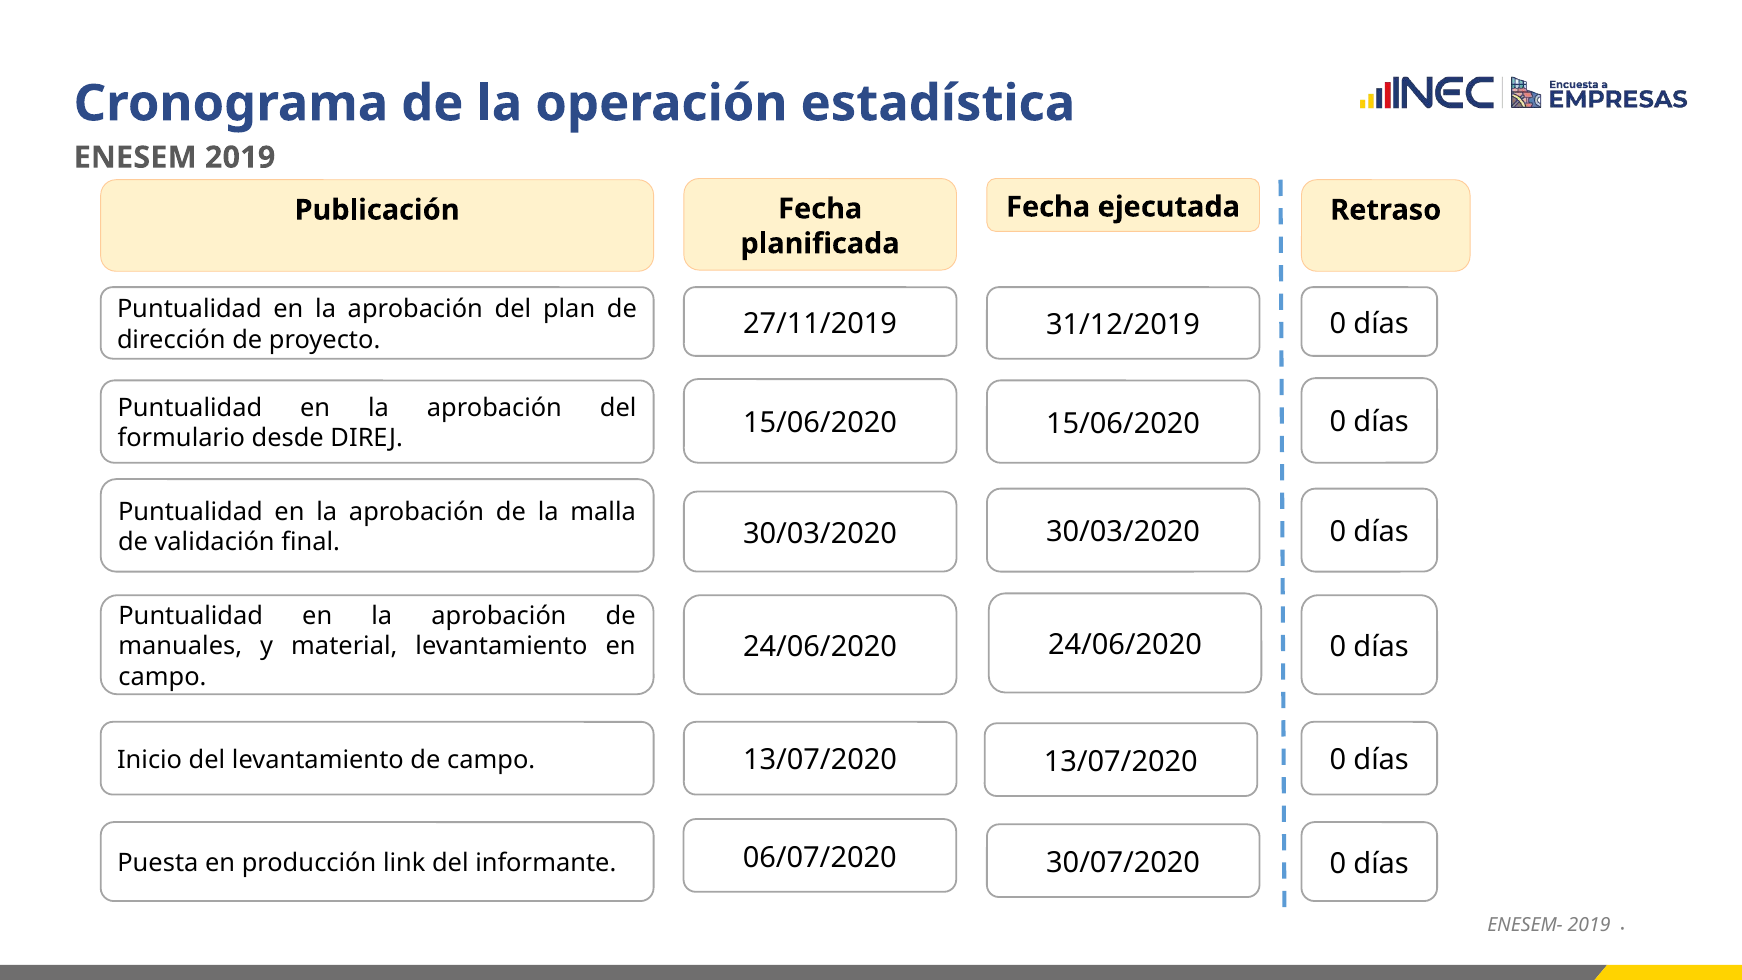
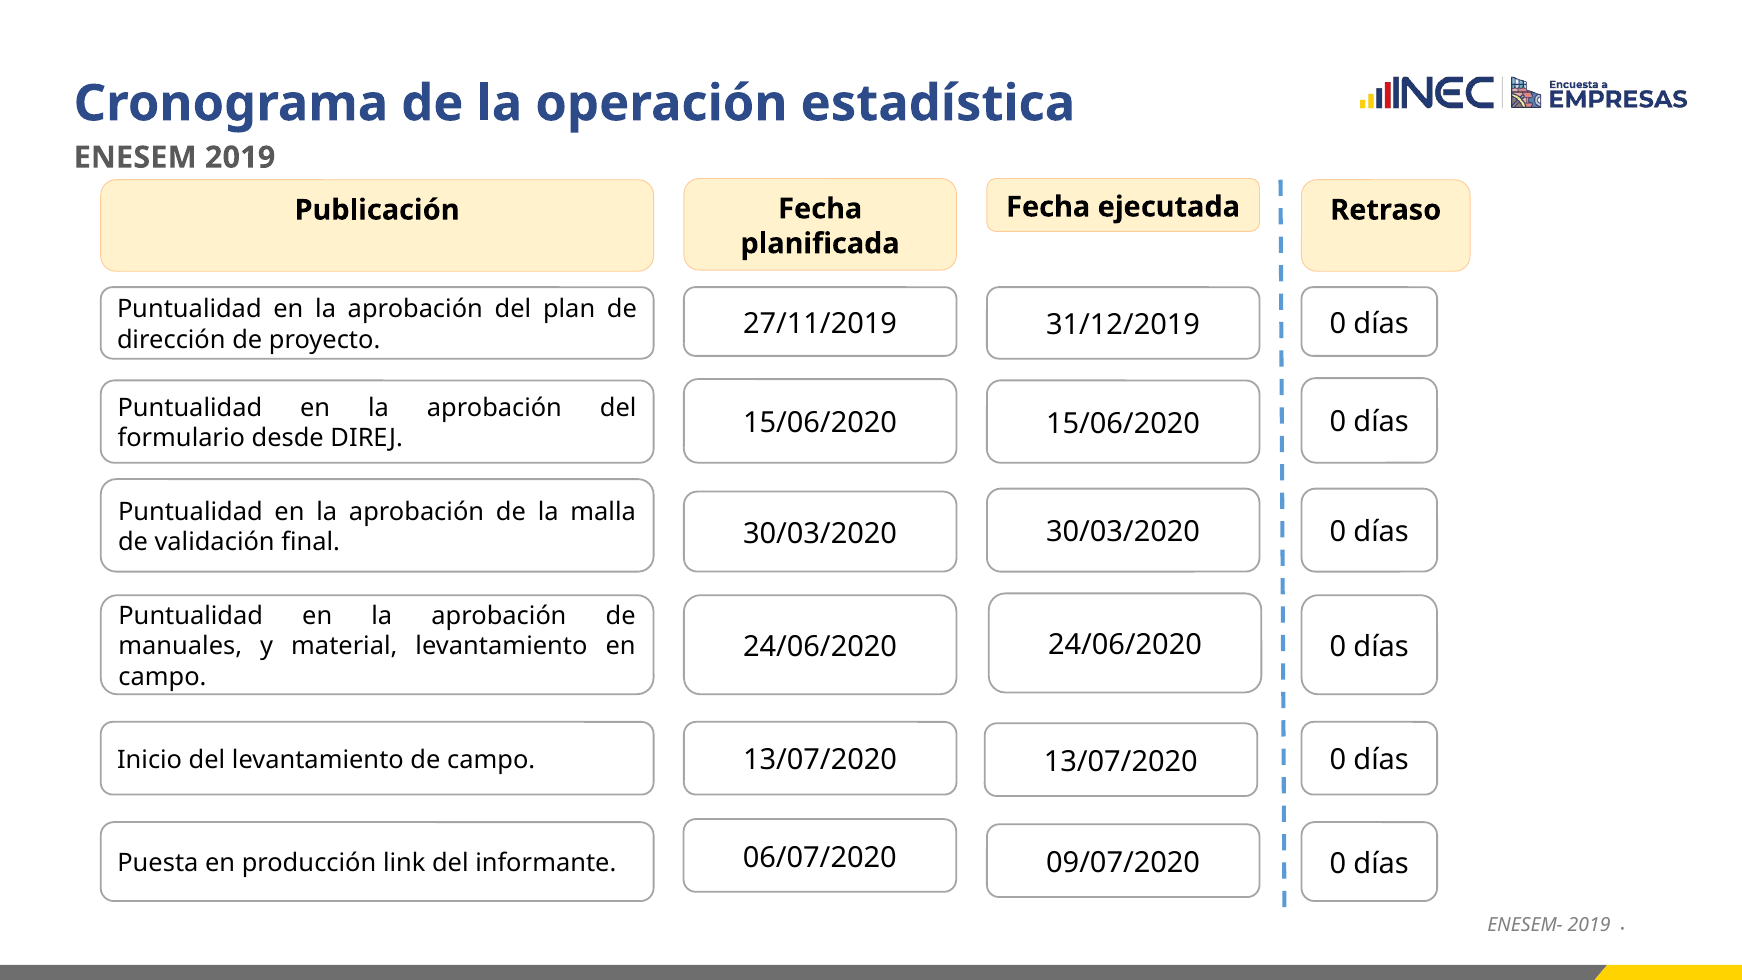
30/07/2020: 30/07/2020 -> 09/07/2020
